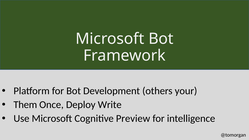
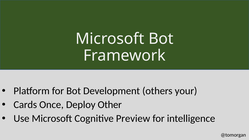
Them: Them -> Cards
Write: Write -> Other
